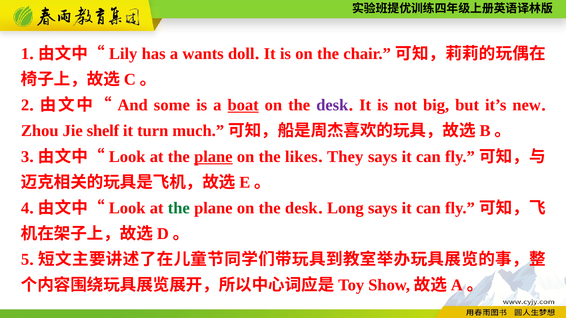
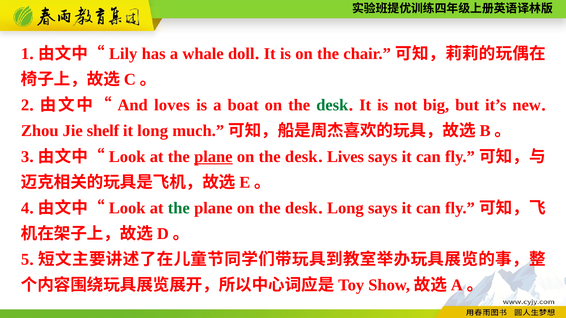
wants: wants -> whale
some: some -> loves
boat underline: present -> none
desk at (332, 105) colour: purple -> green
it turn: turn -> long
likes at (301, 157): likes -> desk
They: They -> Lives
